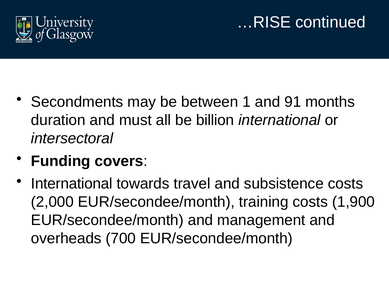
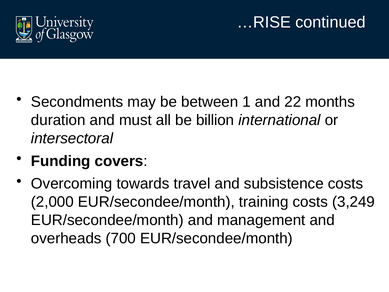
91: 91 -> 22
International at (72, 184): International -> Overcoming
1,900: 1,900 -> 3,249
